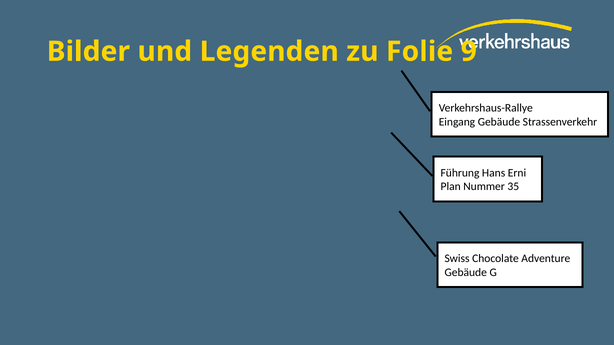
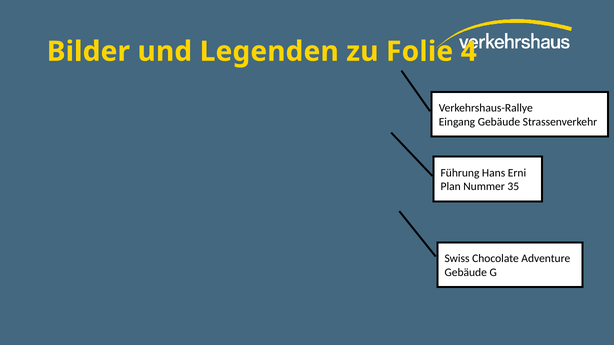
9: 9 -> 4
